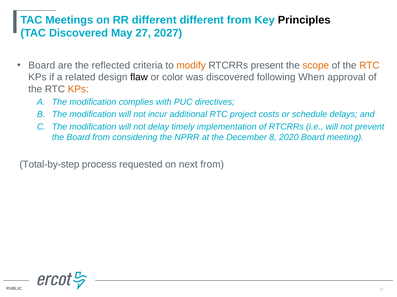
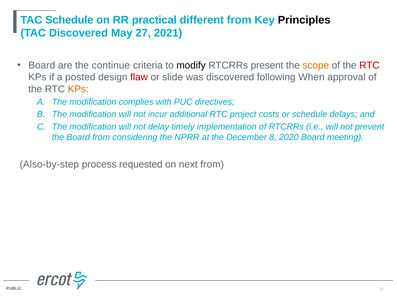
TAC Meetings: Meetings -> Schedule
RR different: different -> practical
2027: 2027 -> 2021
reflected: reflected -> continue
modify colour: orange -> black
RTC at (369, 66) colour: orange -> red
related: related -> posted
flaw colour: black -> red
color: color -> slide
Total-by-step: Total-by-step -> Also-by-step
